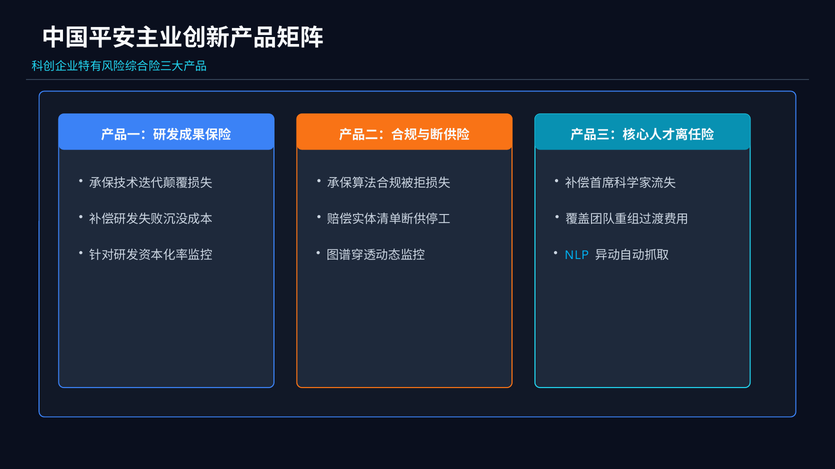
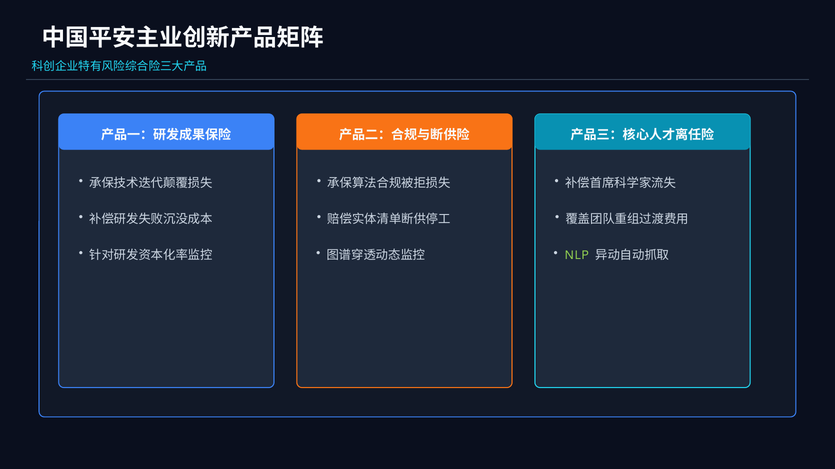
NLP colour: light blue -> light green
